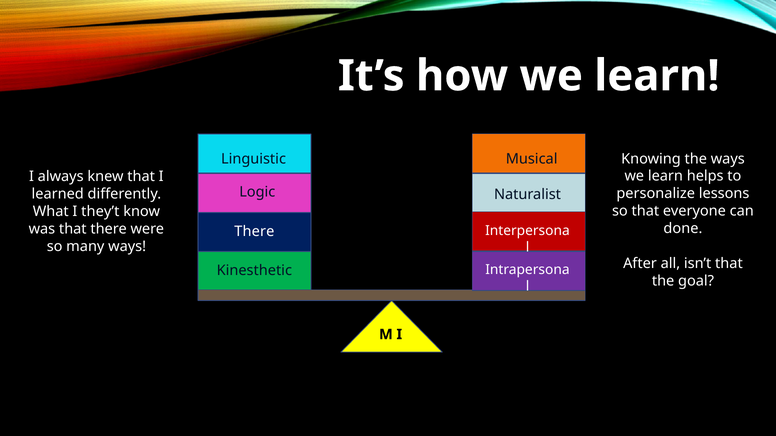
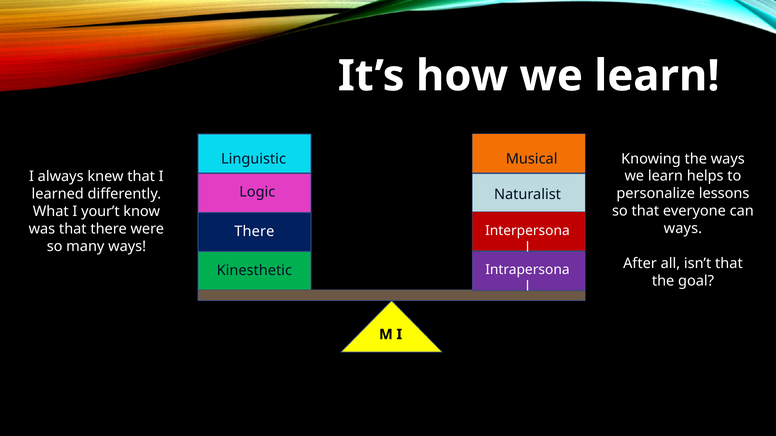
they’t: they’t -> your’t
done at (683, 229): done -> ways
